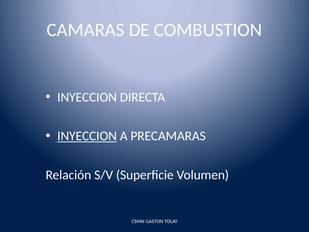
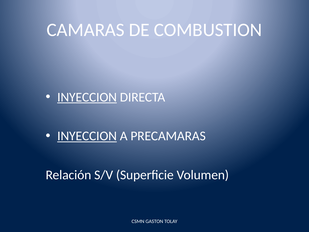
INYECCION at (87, 97) underline: none -> present
